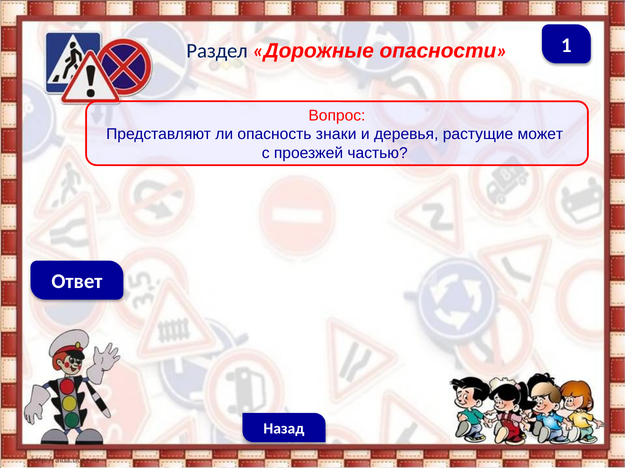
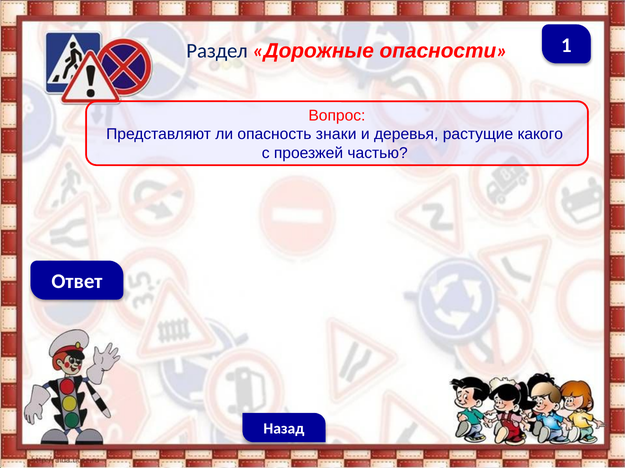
может: может -> какого
